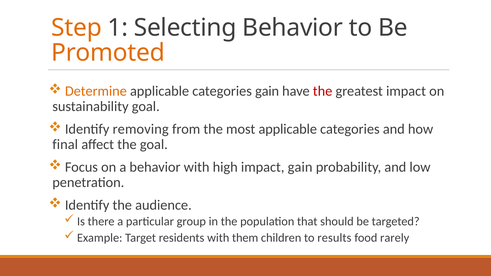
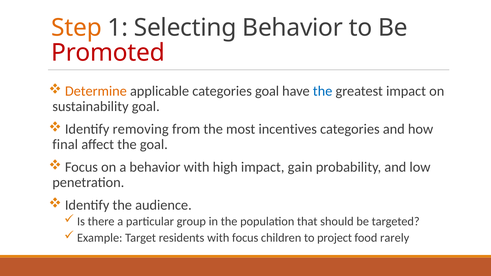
Promoted colour: orange -> red
categories gain: gain -> goal
the at (323, 91) colour: red -> blue
most applicable: applicable -> incentives
with them: them -> focus
results: results -> project
